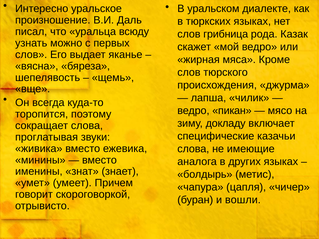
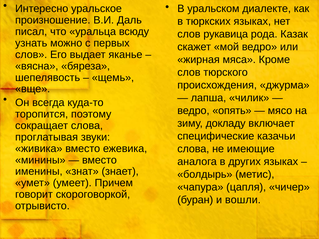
грибница: грибница -> рукавица
пикан: пикан -> опять
